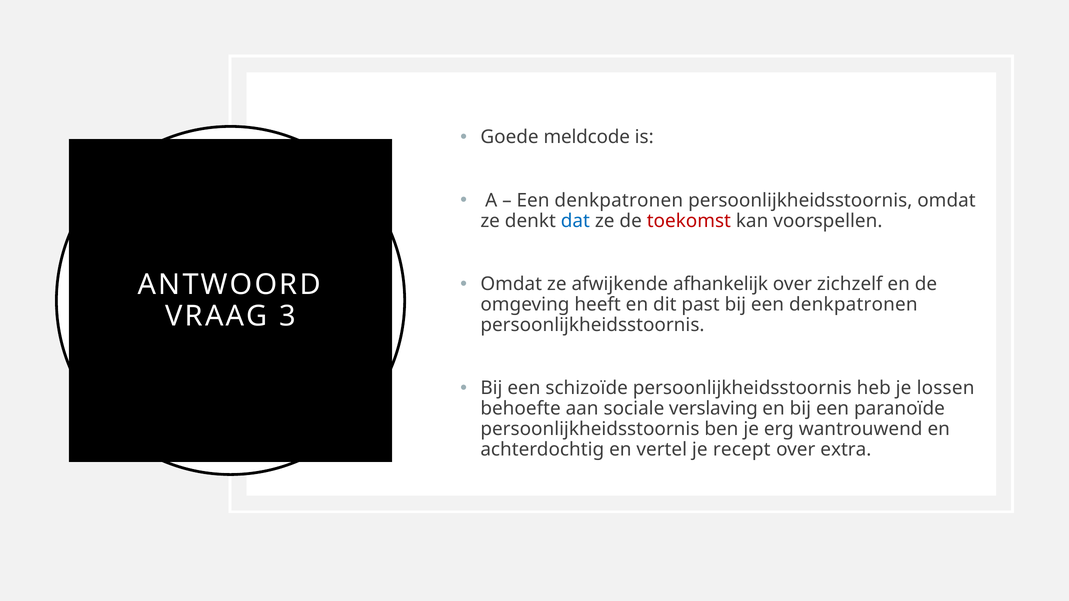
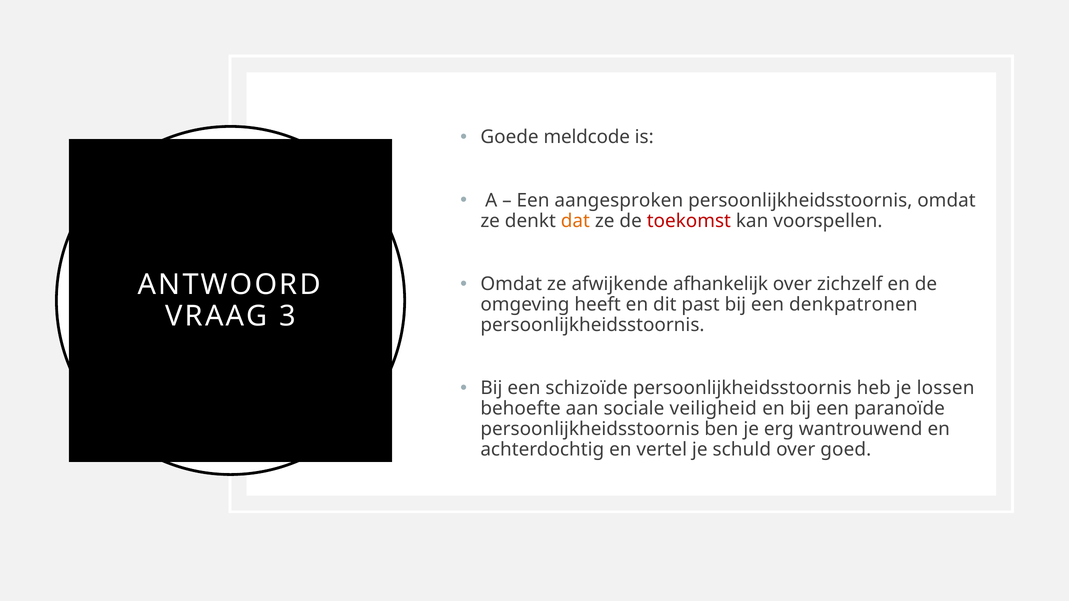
denkpatronen at (619, 200): denkpatronen -> aangesproken
dat colour: blue -> orange
verslaving: verslaving -> veiligheid
recept: recept -> schuld
extra: extra -> goed
